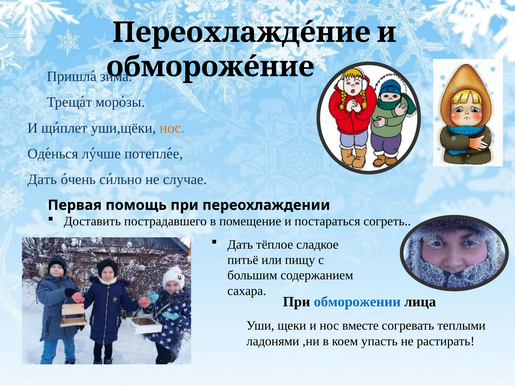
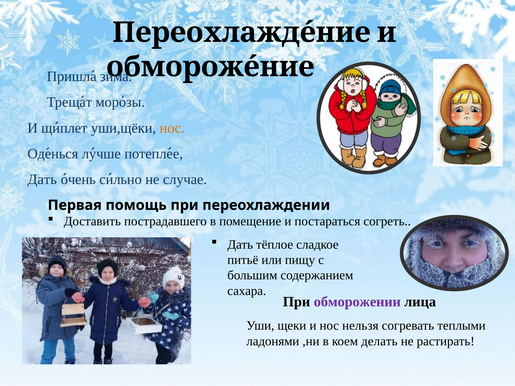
обморожении colour: blue -> purple
вместе: вместе -> нельзя
упасть: упасть -> делать
